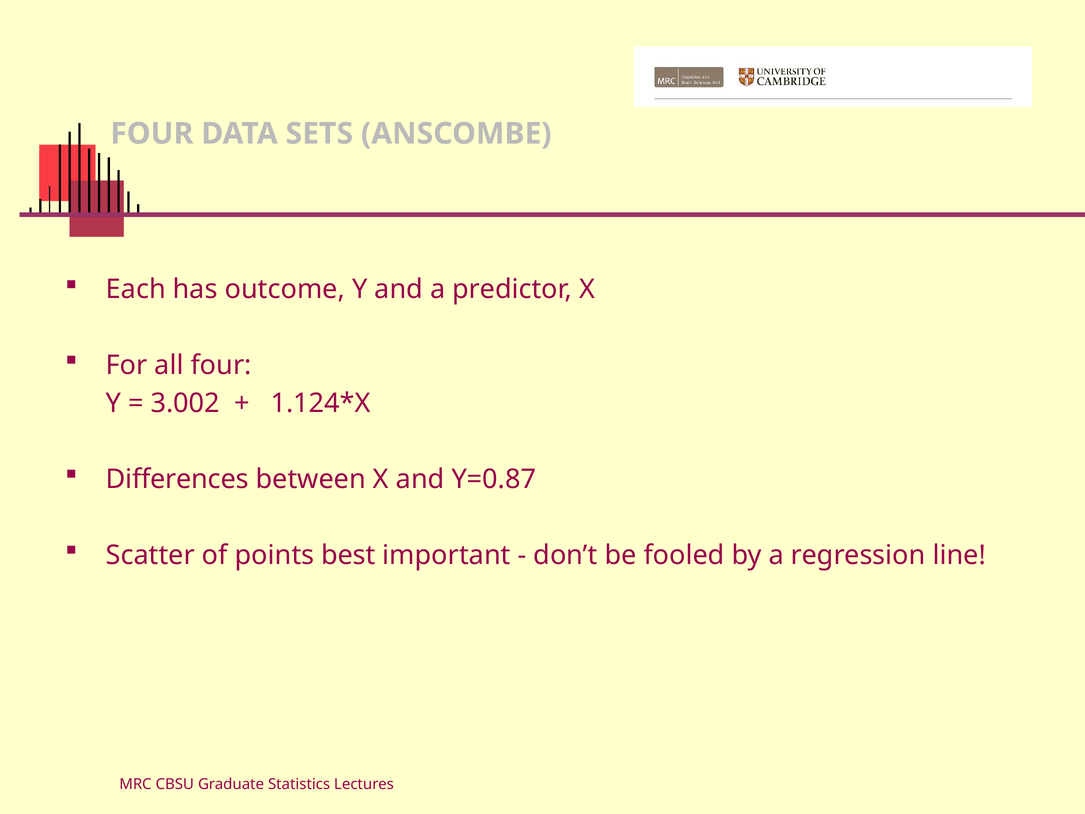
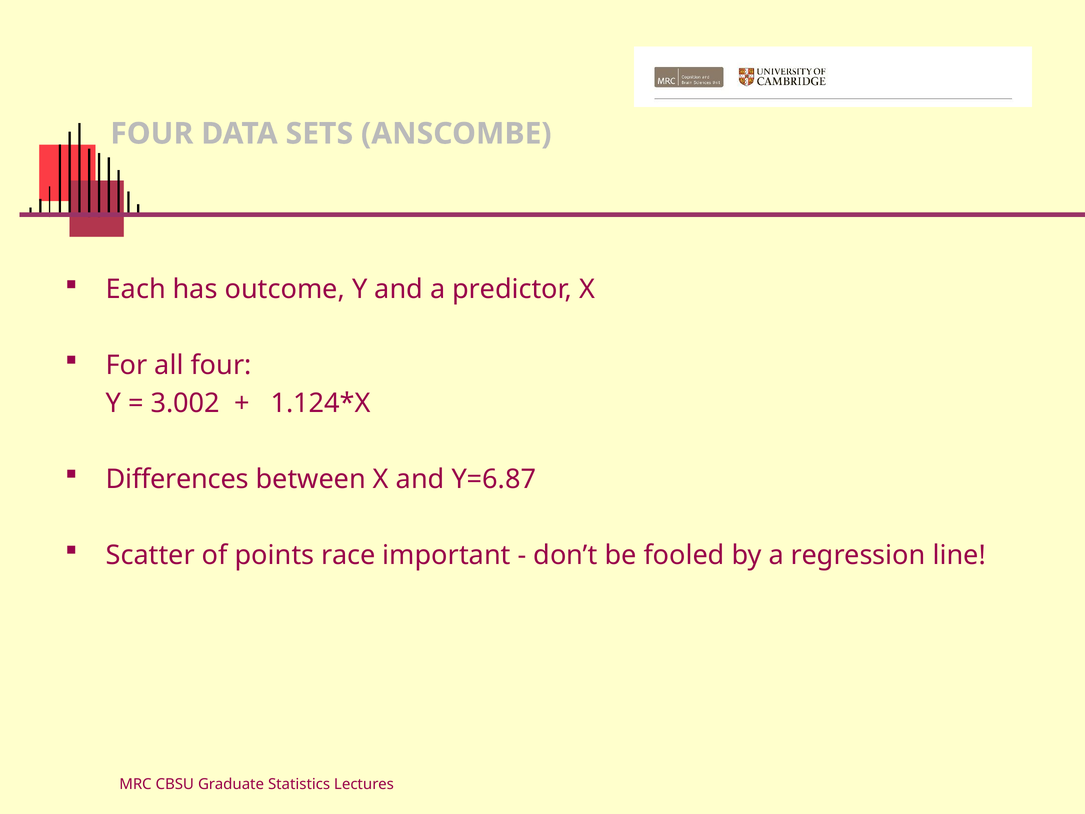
Y=0.87: Y=0.87 -> Y=6.87
best: best -> race
